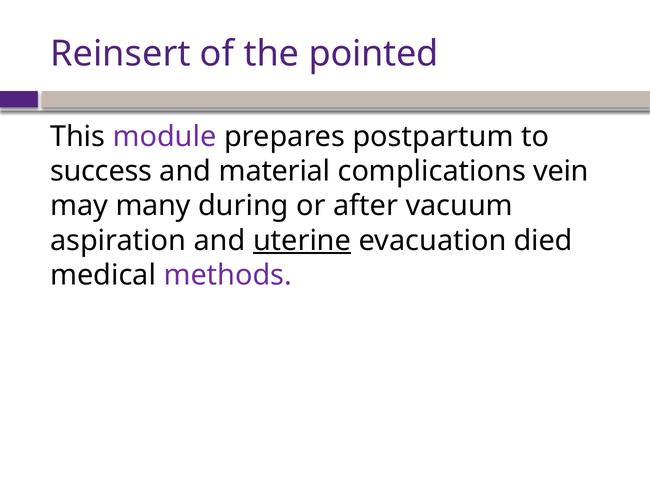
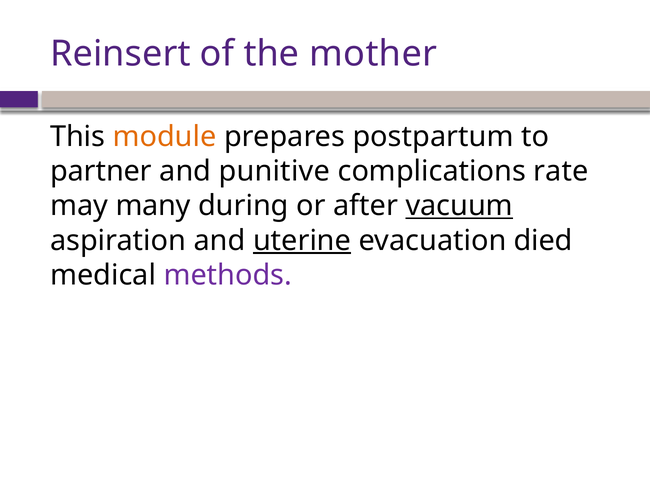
pointed: pointed -> mother
module colour: purple -> orange
success: success -> partner
material: material -> punitive
vein: vein -> rate
vacuum underline: none -> present
